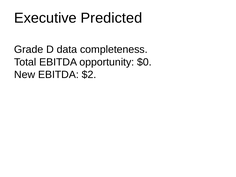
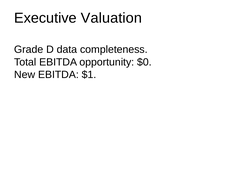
Predicted: Predicted -> Valuation
$2: $2 -> $1
